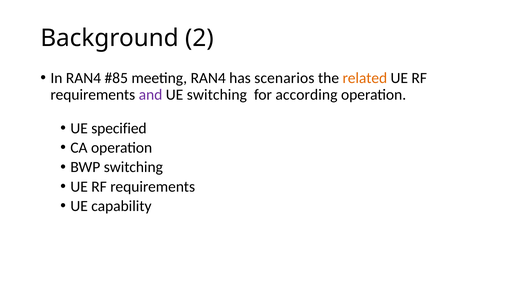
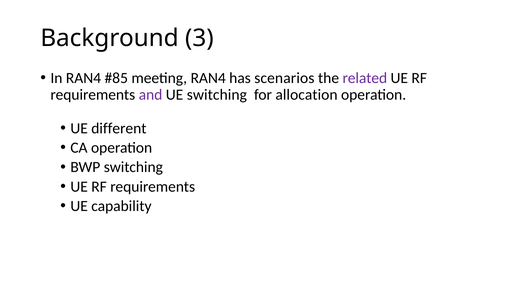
2: 2 -> 3
related colour: orange -> purple
according: according -> allocation
specified: specified -> different
